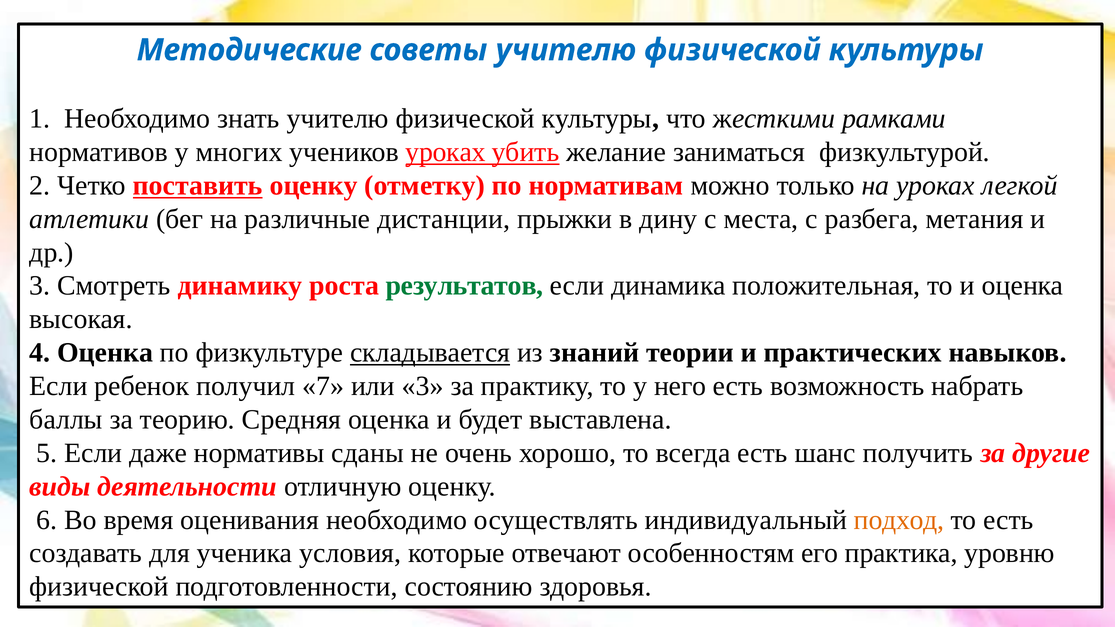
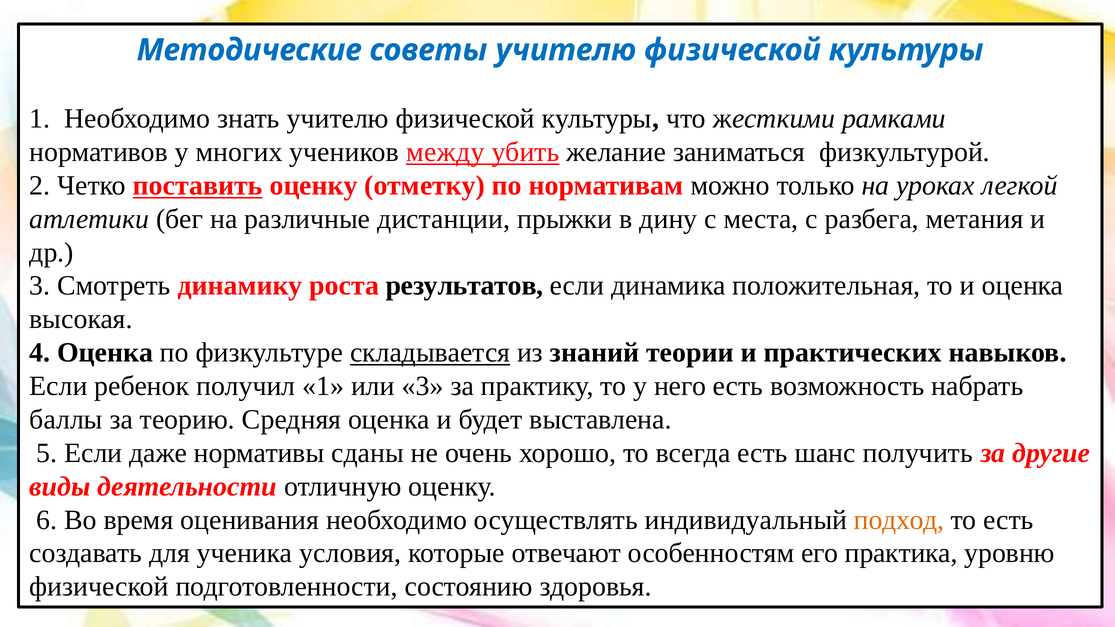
учеников уроках: уроках -> между
результатов colour: green -> black
получил 7: 7 -> 1
